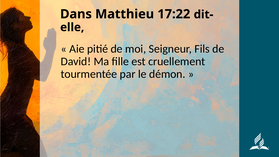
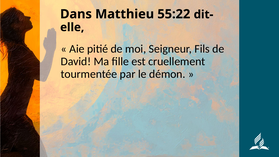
17:22: 17:22 -> 55:22
